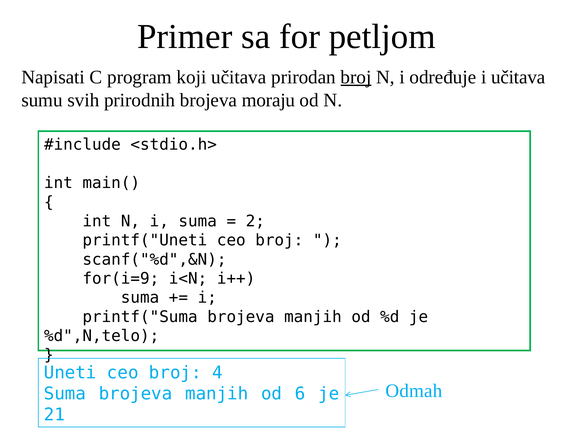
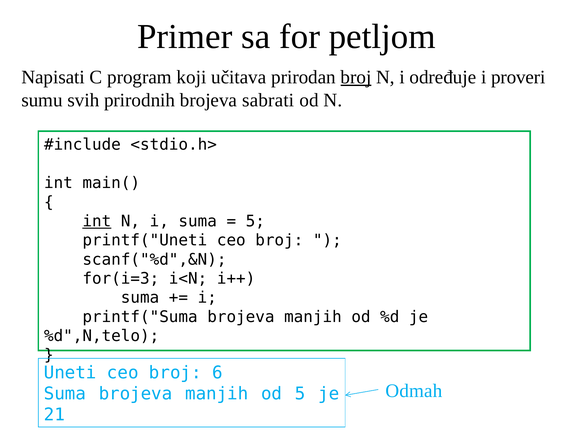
i učitava: učitava -> proveri
moraju: moraju -> sabrati
int at (97, 221) underline: none -> present
2 at (255, 221): 2 -> 5
for(i=9: for(i=9 -> for(i=3
4: 4 -> 6
od 6: 6 -> 5
